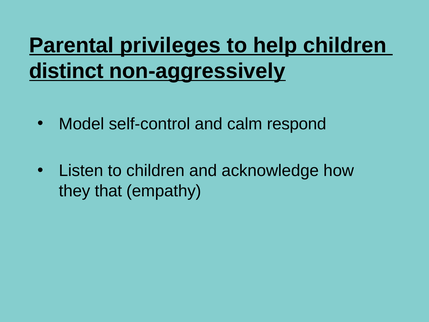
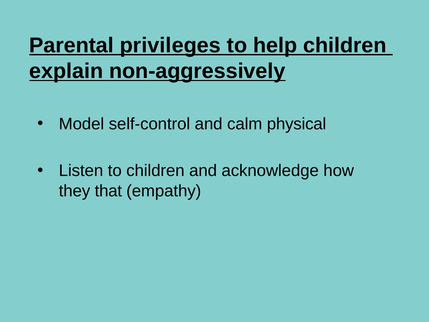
distinct: distinct -> explain
respond: respond -> physical
